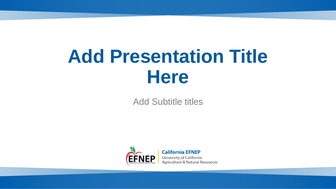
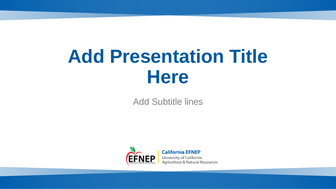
titles: titles -> lines
